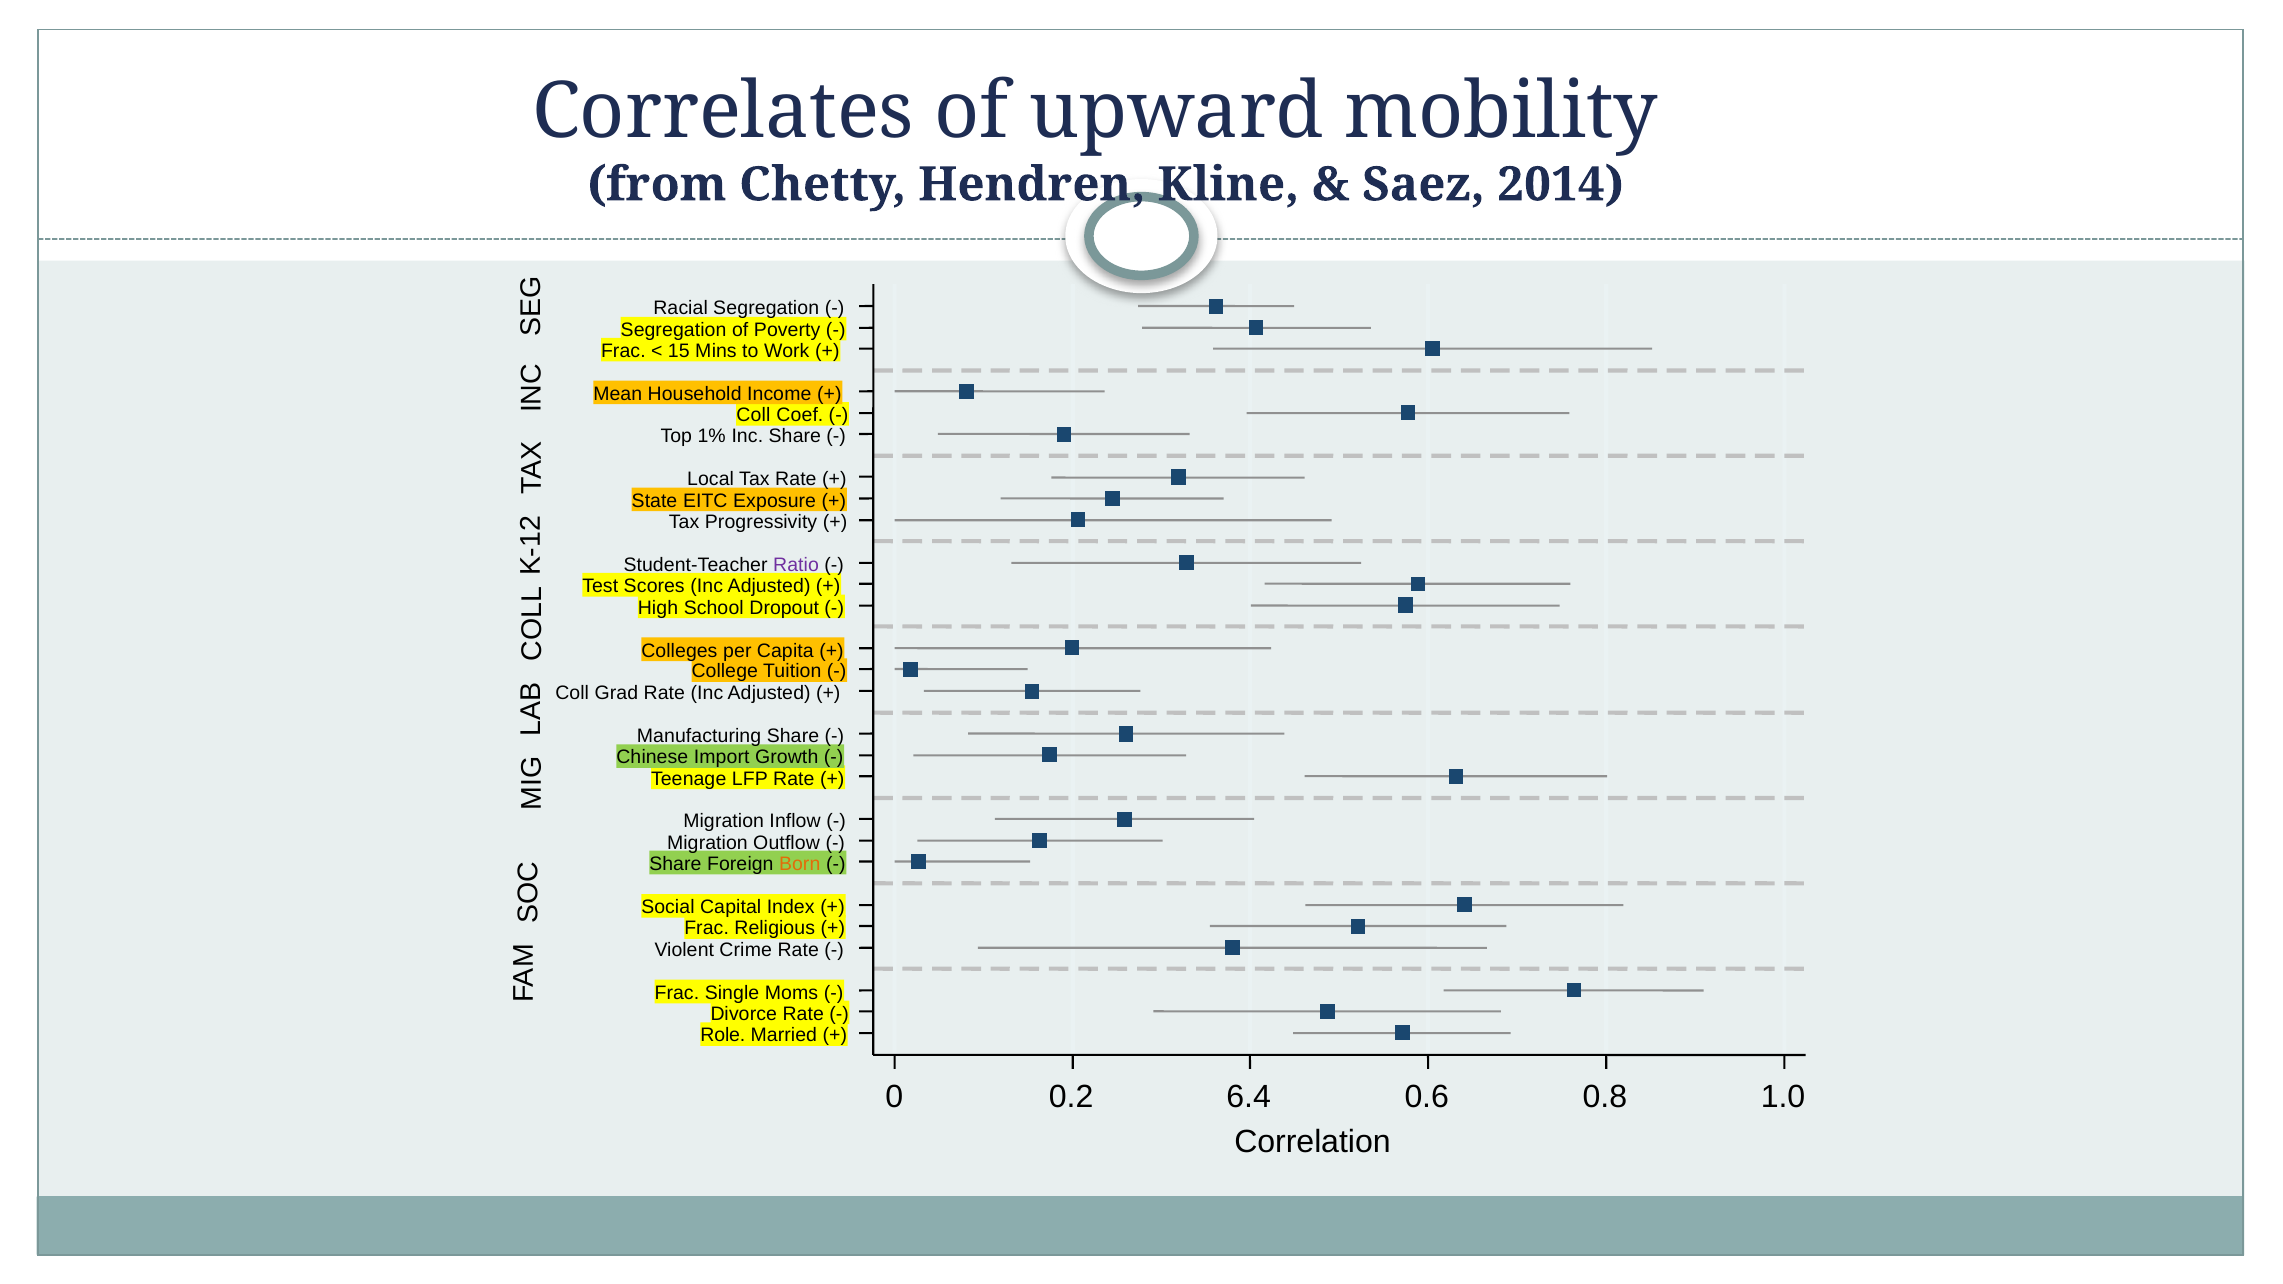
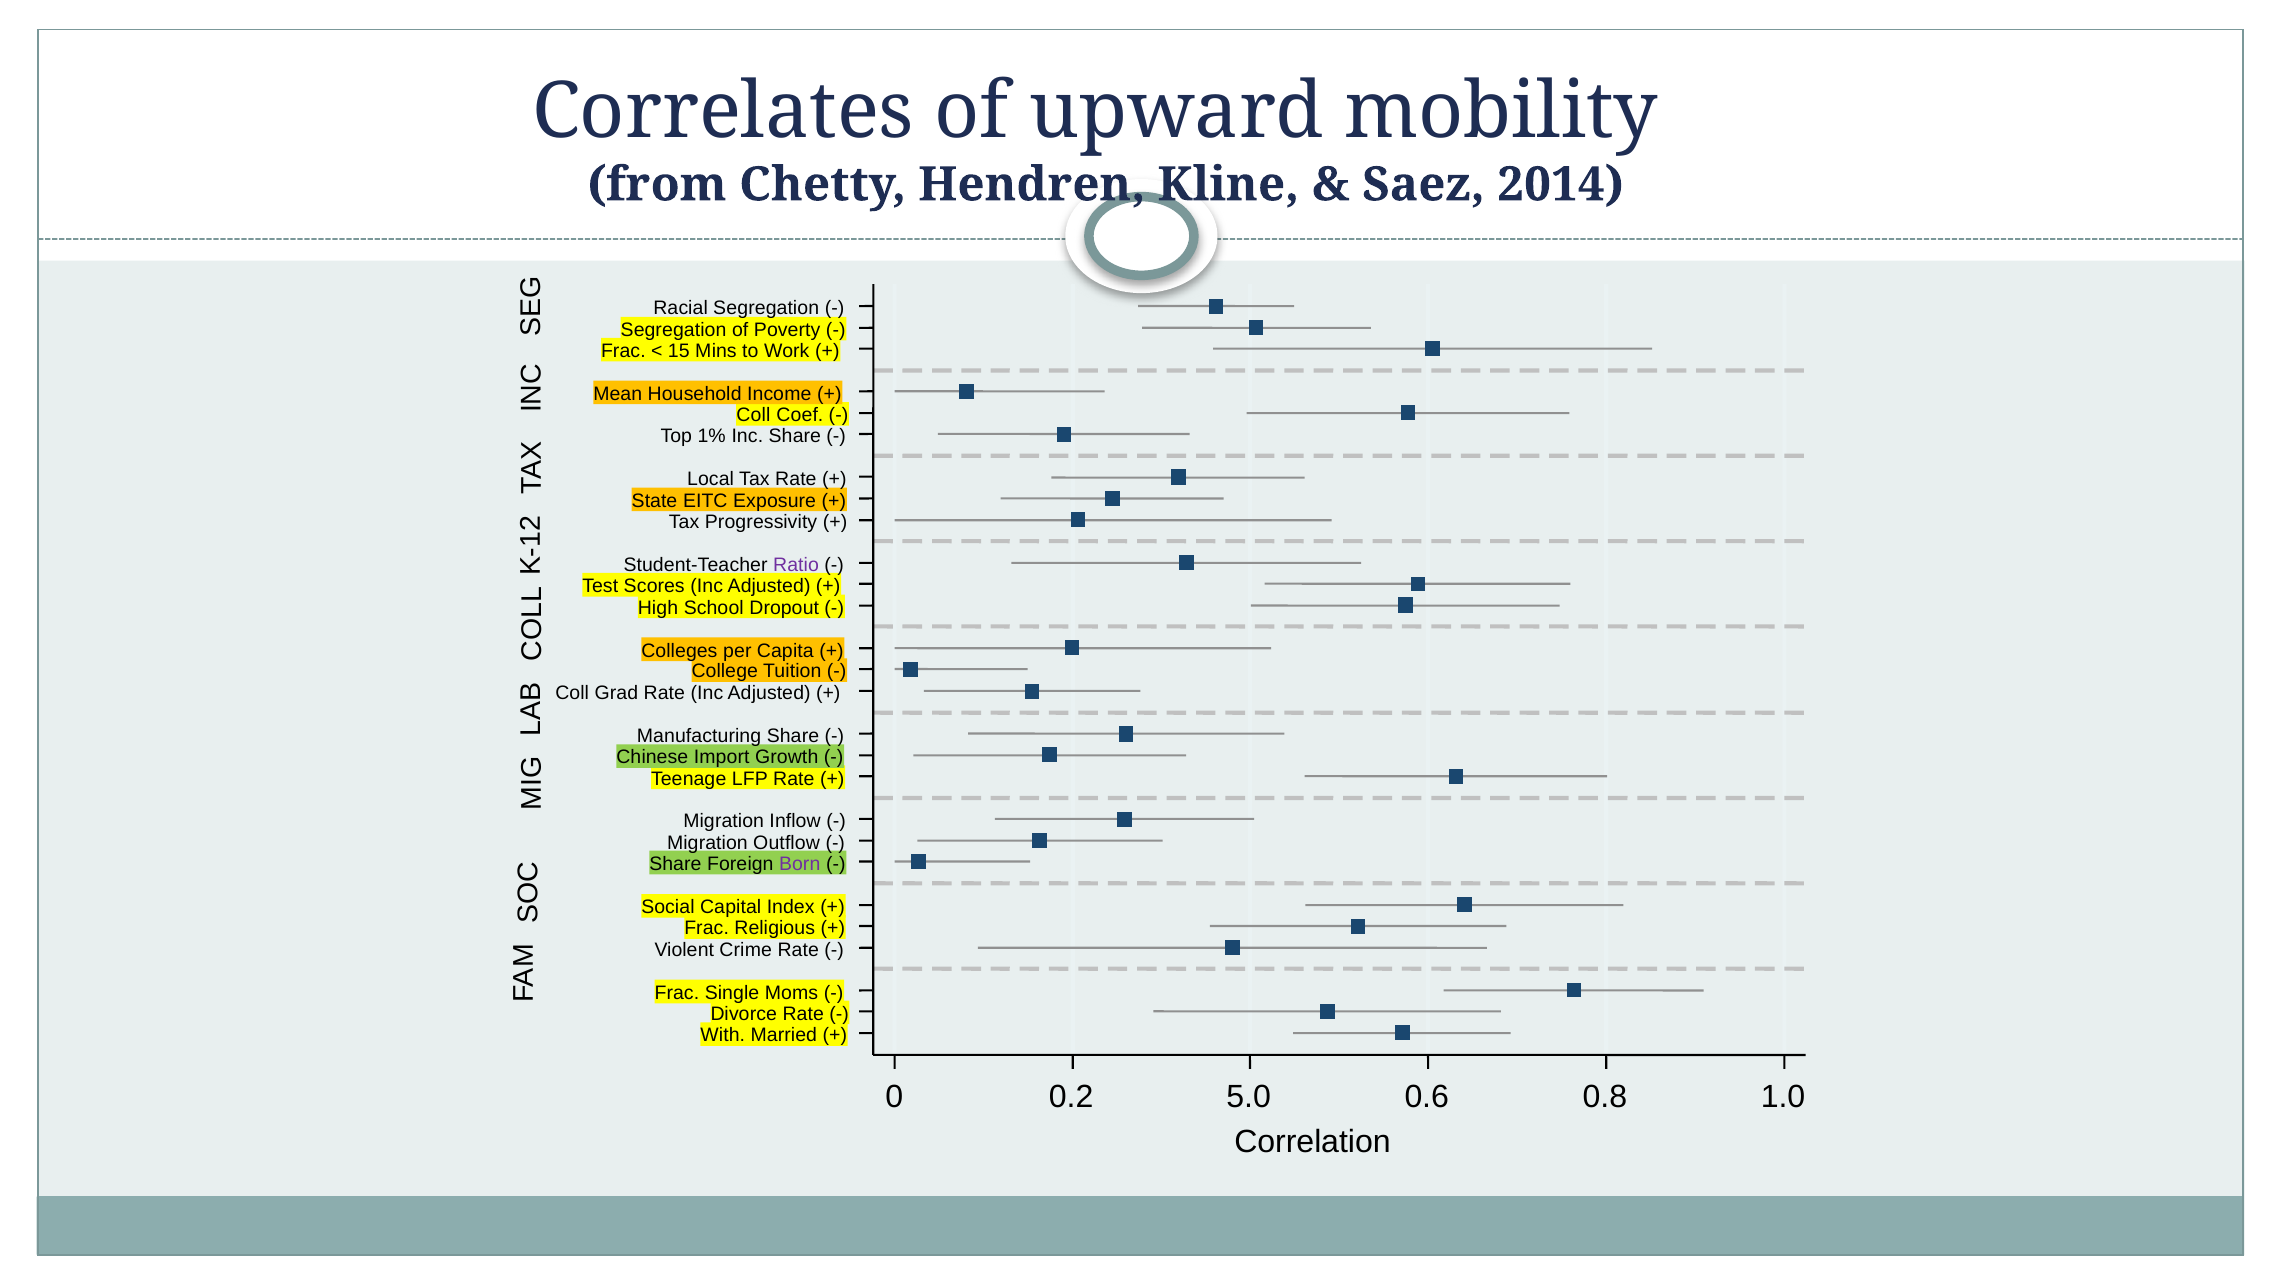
Born colour: orange -> purple
Role: Role -> With
6.4: 6.4 -> 5.0
